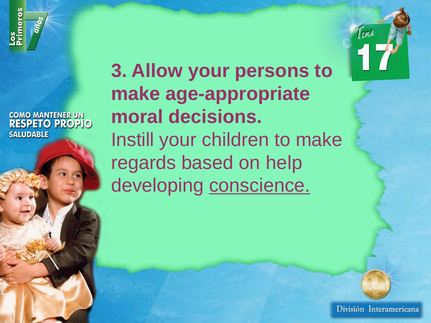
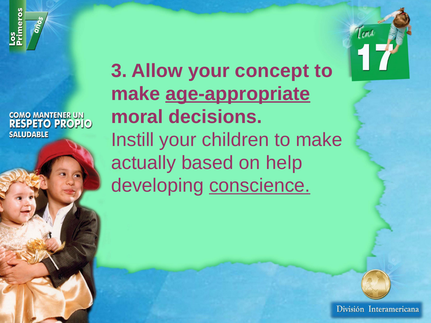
persons: persons -> concept
age-appropriate underline: none -> present
regards: regards -> actually
